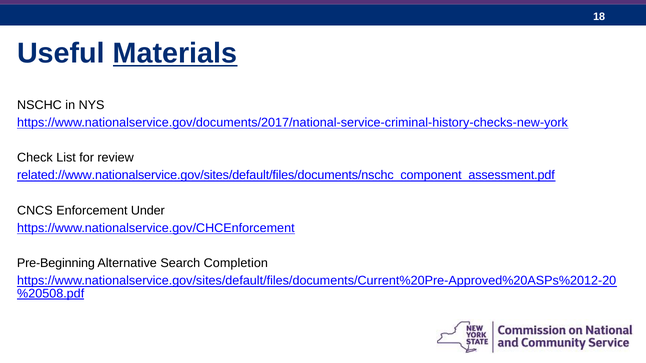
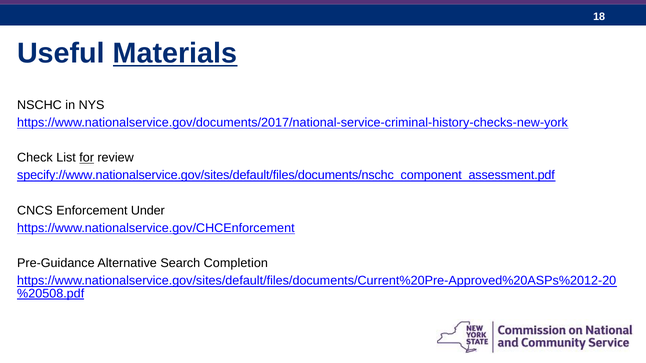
for underline: none -> present
related://www.nationalservice.gov/sites/default/files/documents/nschc_component_assessment.pdf: related://www.nationalservice.gov/sites/default/files/documents/nschc_component_assessment.pdf -> specify://www.nationalservice.gov/sites/default/files/documents/nschc_component_assessment.pdf
Pre-Beginning: Pre-Beginning -> Pre-Guidance
